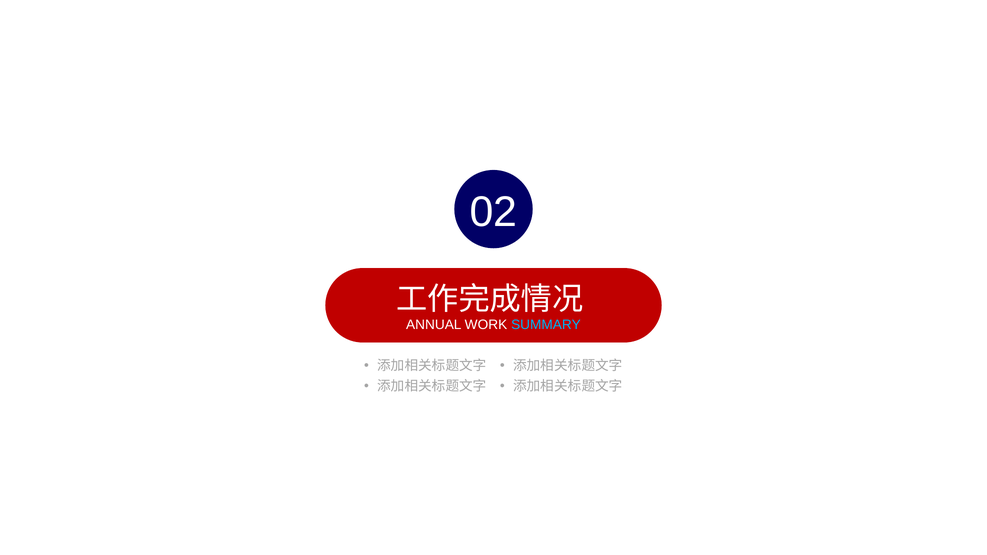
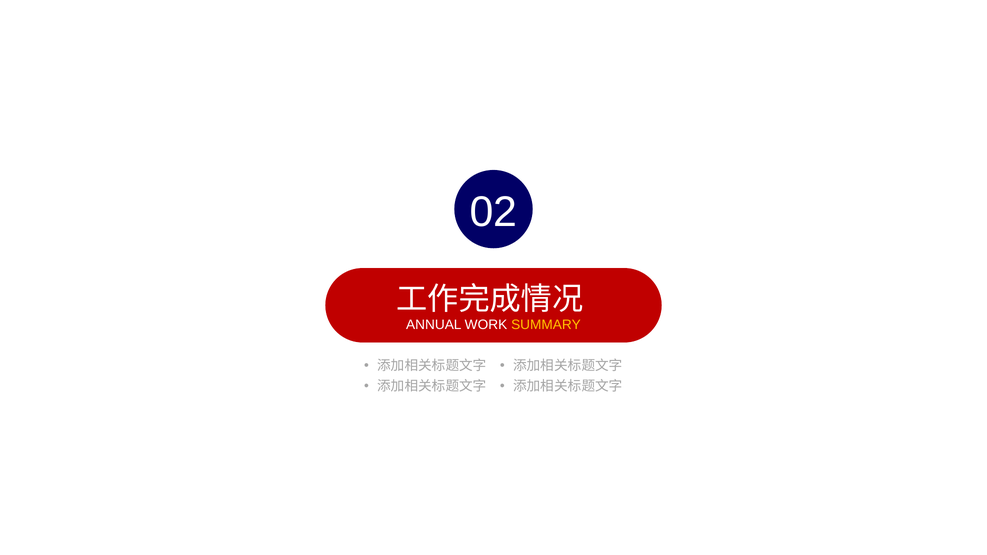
SUMMARY colour: light blue -> yellow
